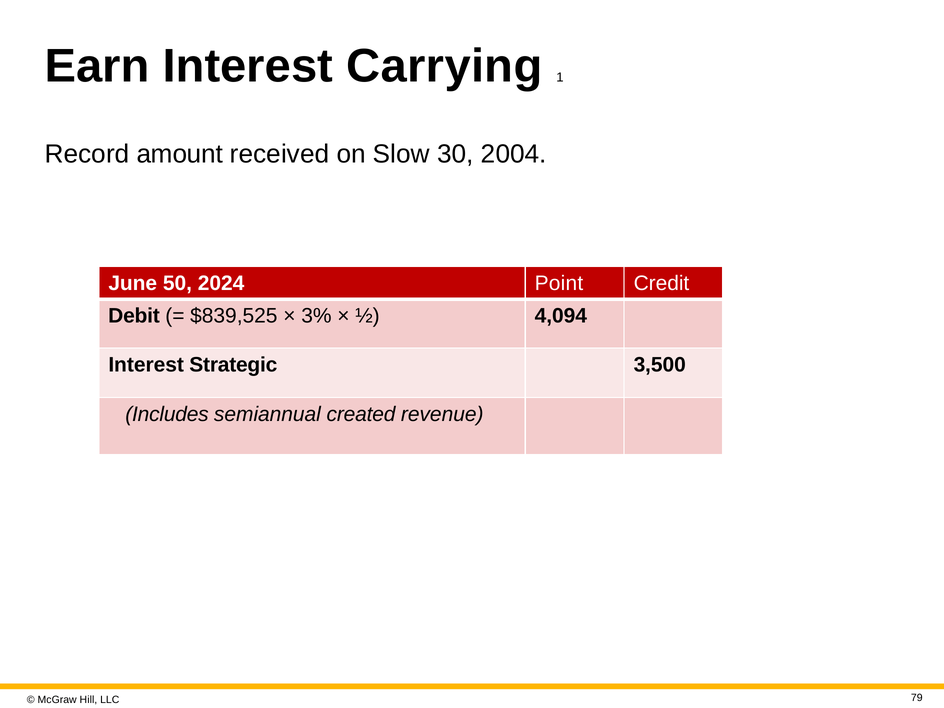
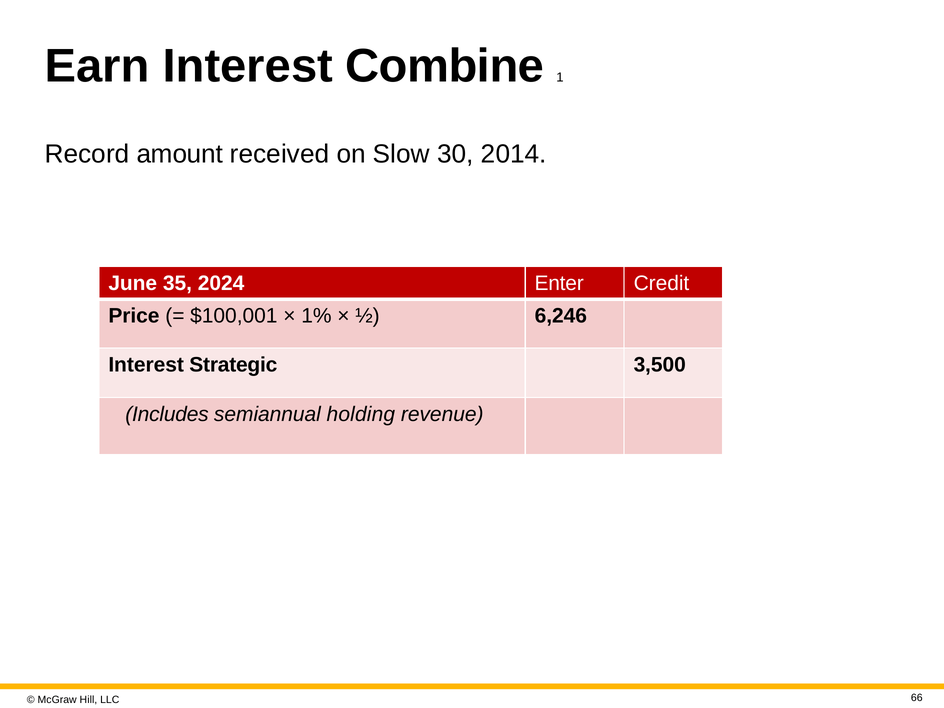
Carrying: Carrying -> Combine
2004: 2004 -> 2014
50: 50 -> 35
Point: Point -> Enter
Debit: Debit -> Price
$839,525: $839,525 -> $100,001
3%: 3% -> 1%
4,094: 4,094 -> 6,246
created: created -> holding
79: 79 -> 66
